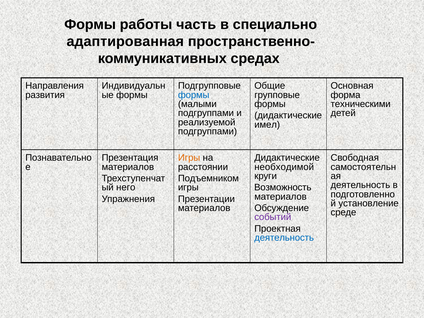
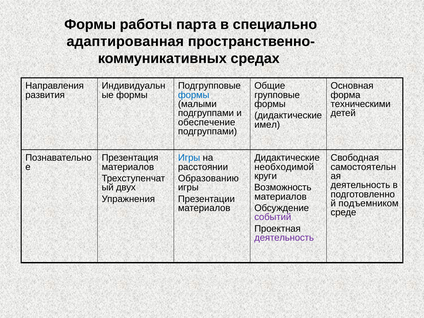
часть: часть -> парта
реализуемой: реализуемой -> обеспечение
Игры at (189, 158) colour: orange -> blue
Подъемником: Подъемником -> Образованию
него: него -> двух
установление: установление -> подъемником
деятельность at (284, 238) colour: blue -> purple
